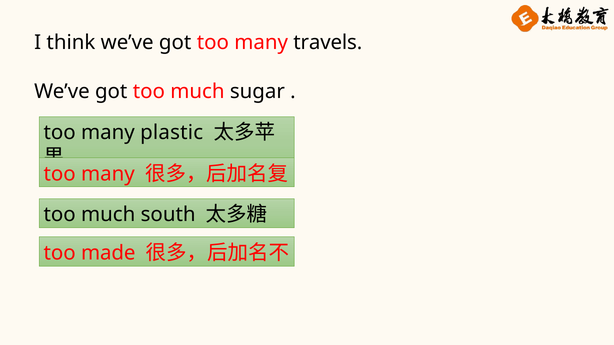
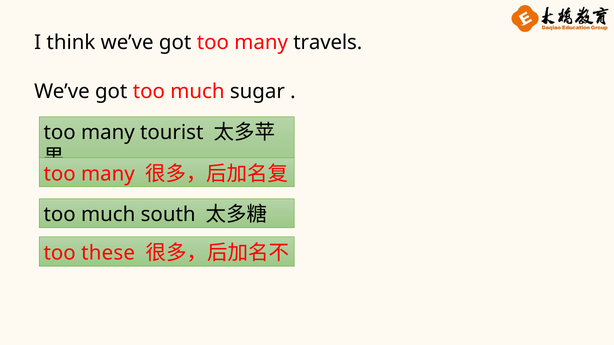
plastic: plastic -> tourist
made: made -> these
